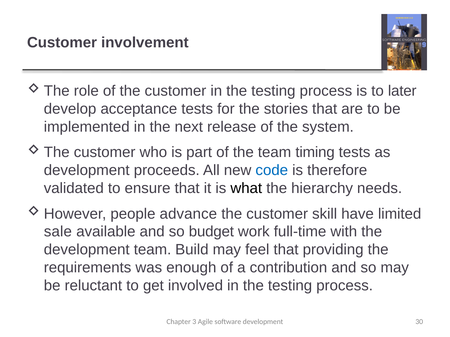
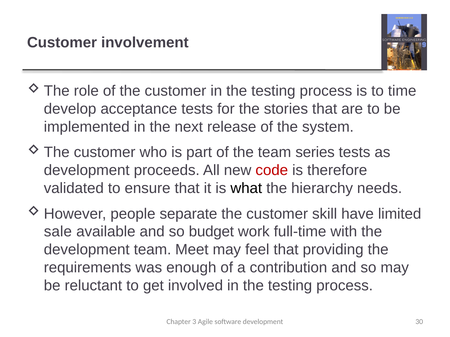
later: later -> time
timing: timing -> series
code colour: blue -> red
advance: advance -> separate
Build: Build -> Meet
